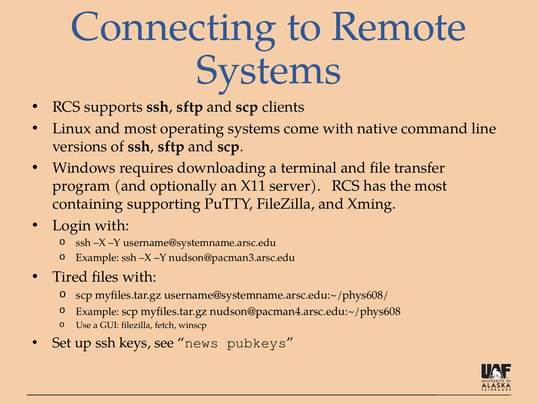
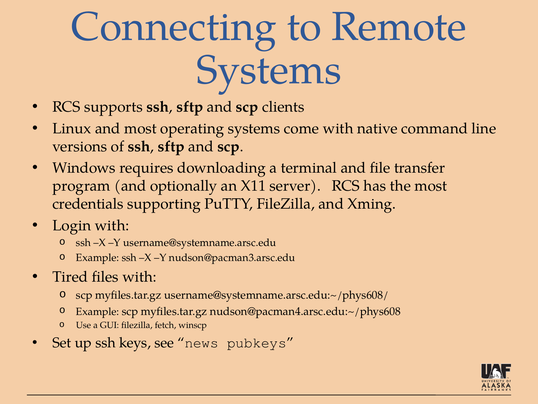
containing: containing -> credentials
